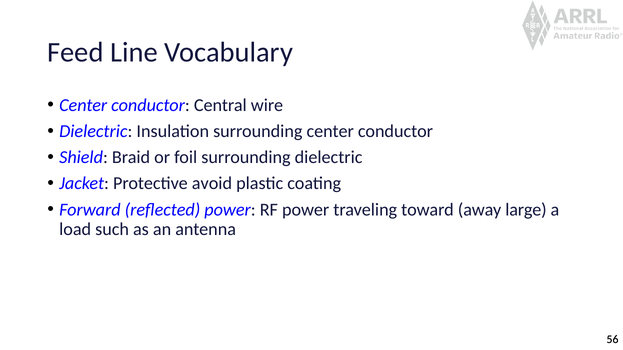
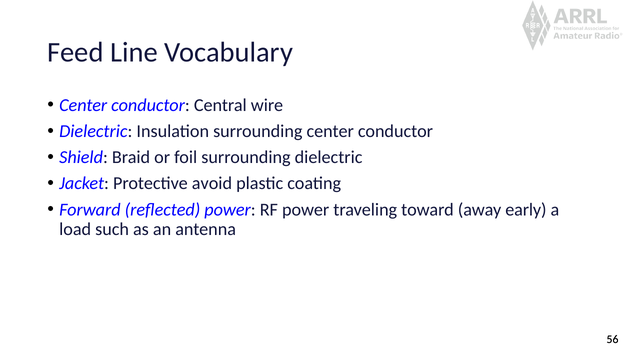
large: large -> early
